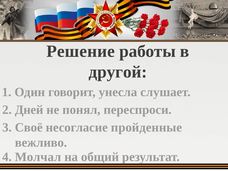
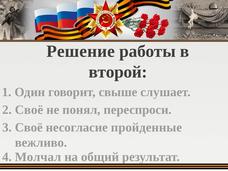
другой: другой -> второй
унесла: унесла -> свыше
2 Дней: Дней -> Своё
